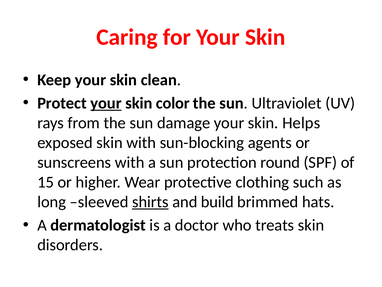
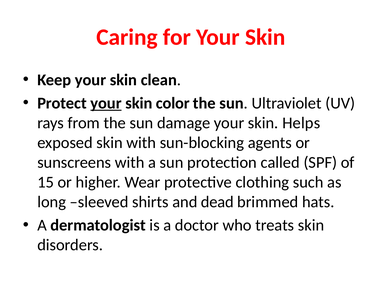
round: round -> called
shirts underline: present -> none
build: build -> dead
